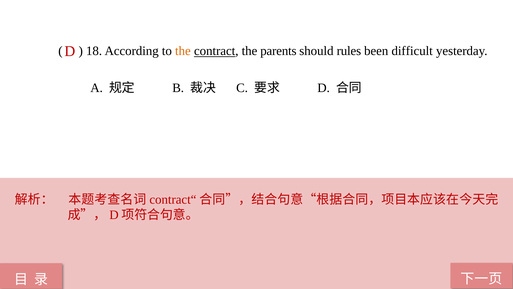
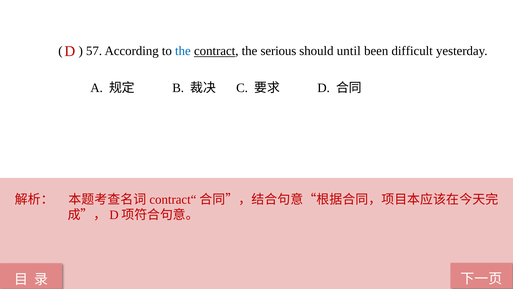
18: 18 -> 57
the at (183, 51) colour: orange -> blue
parents: parents -> serious
rules: rules -> until
